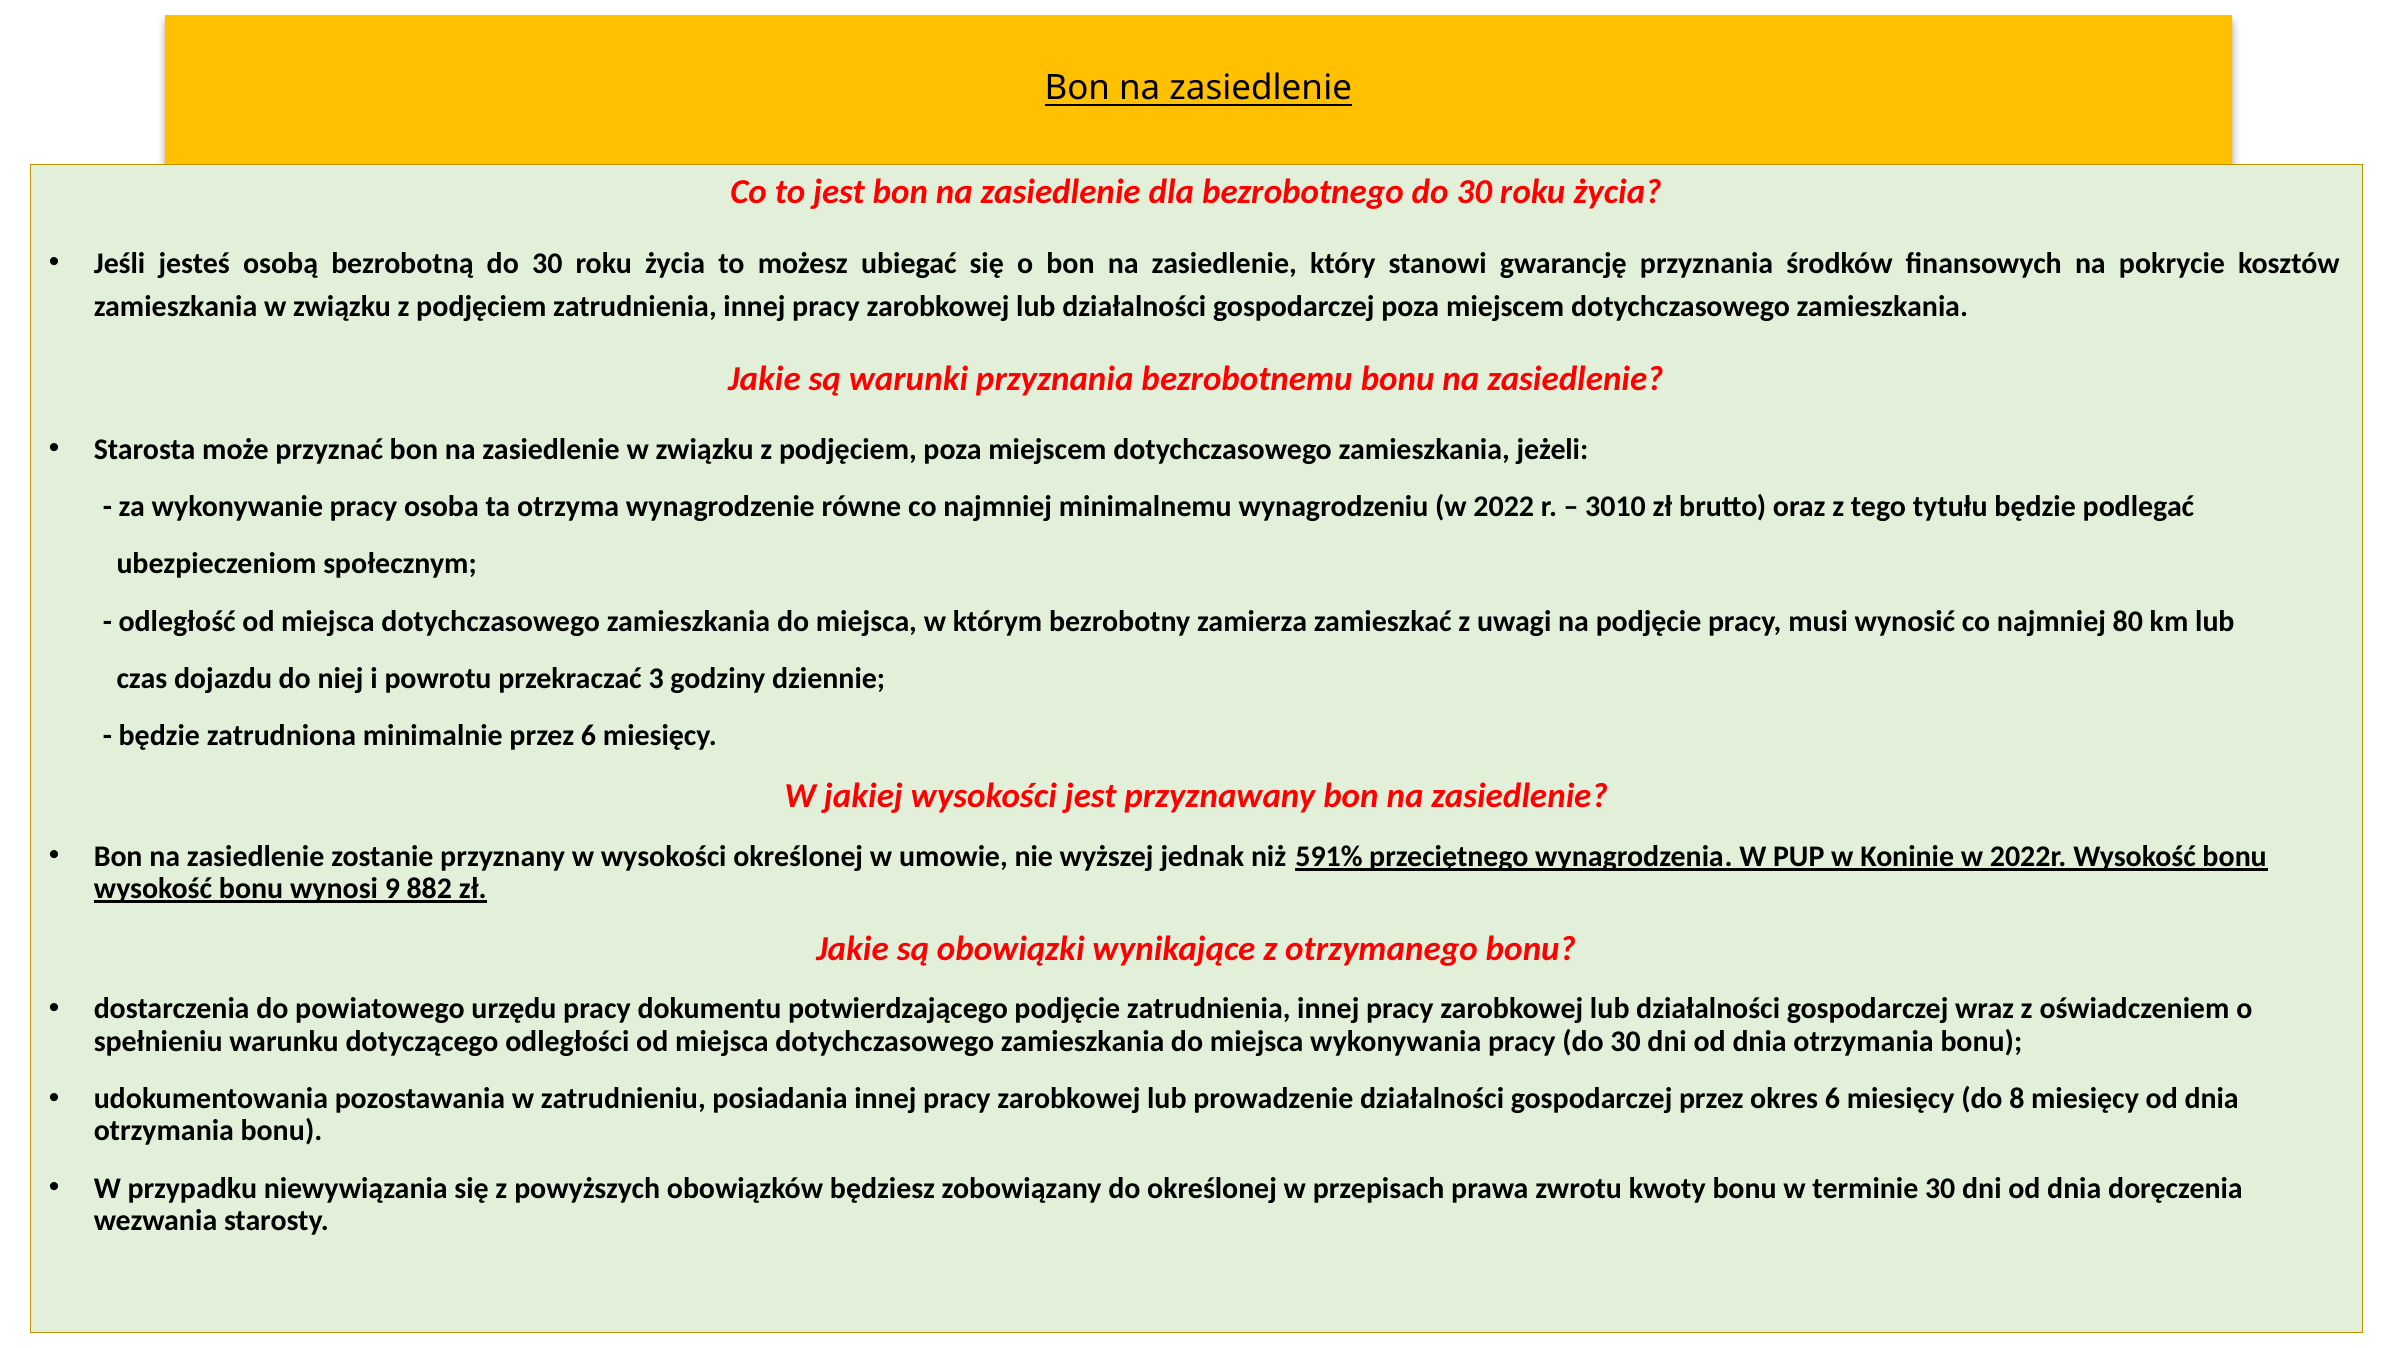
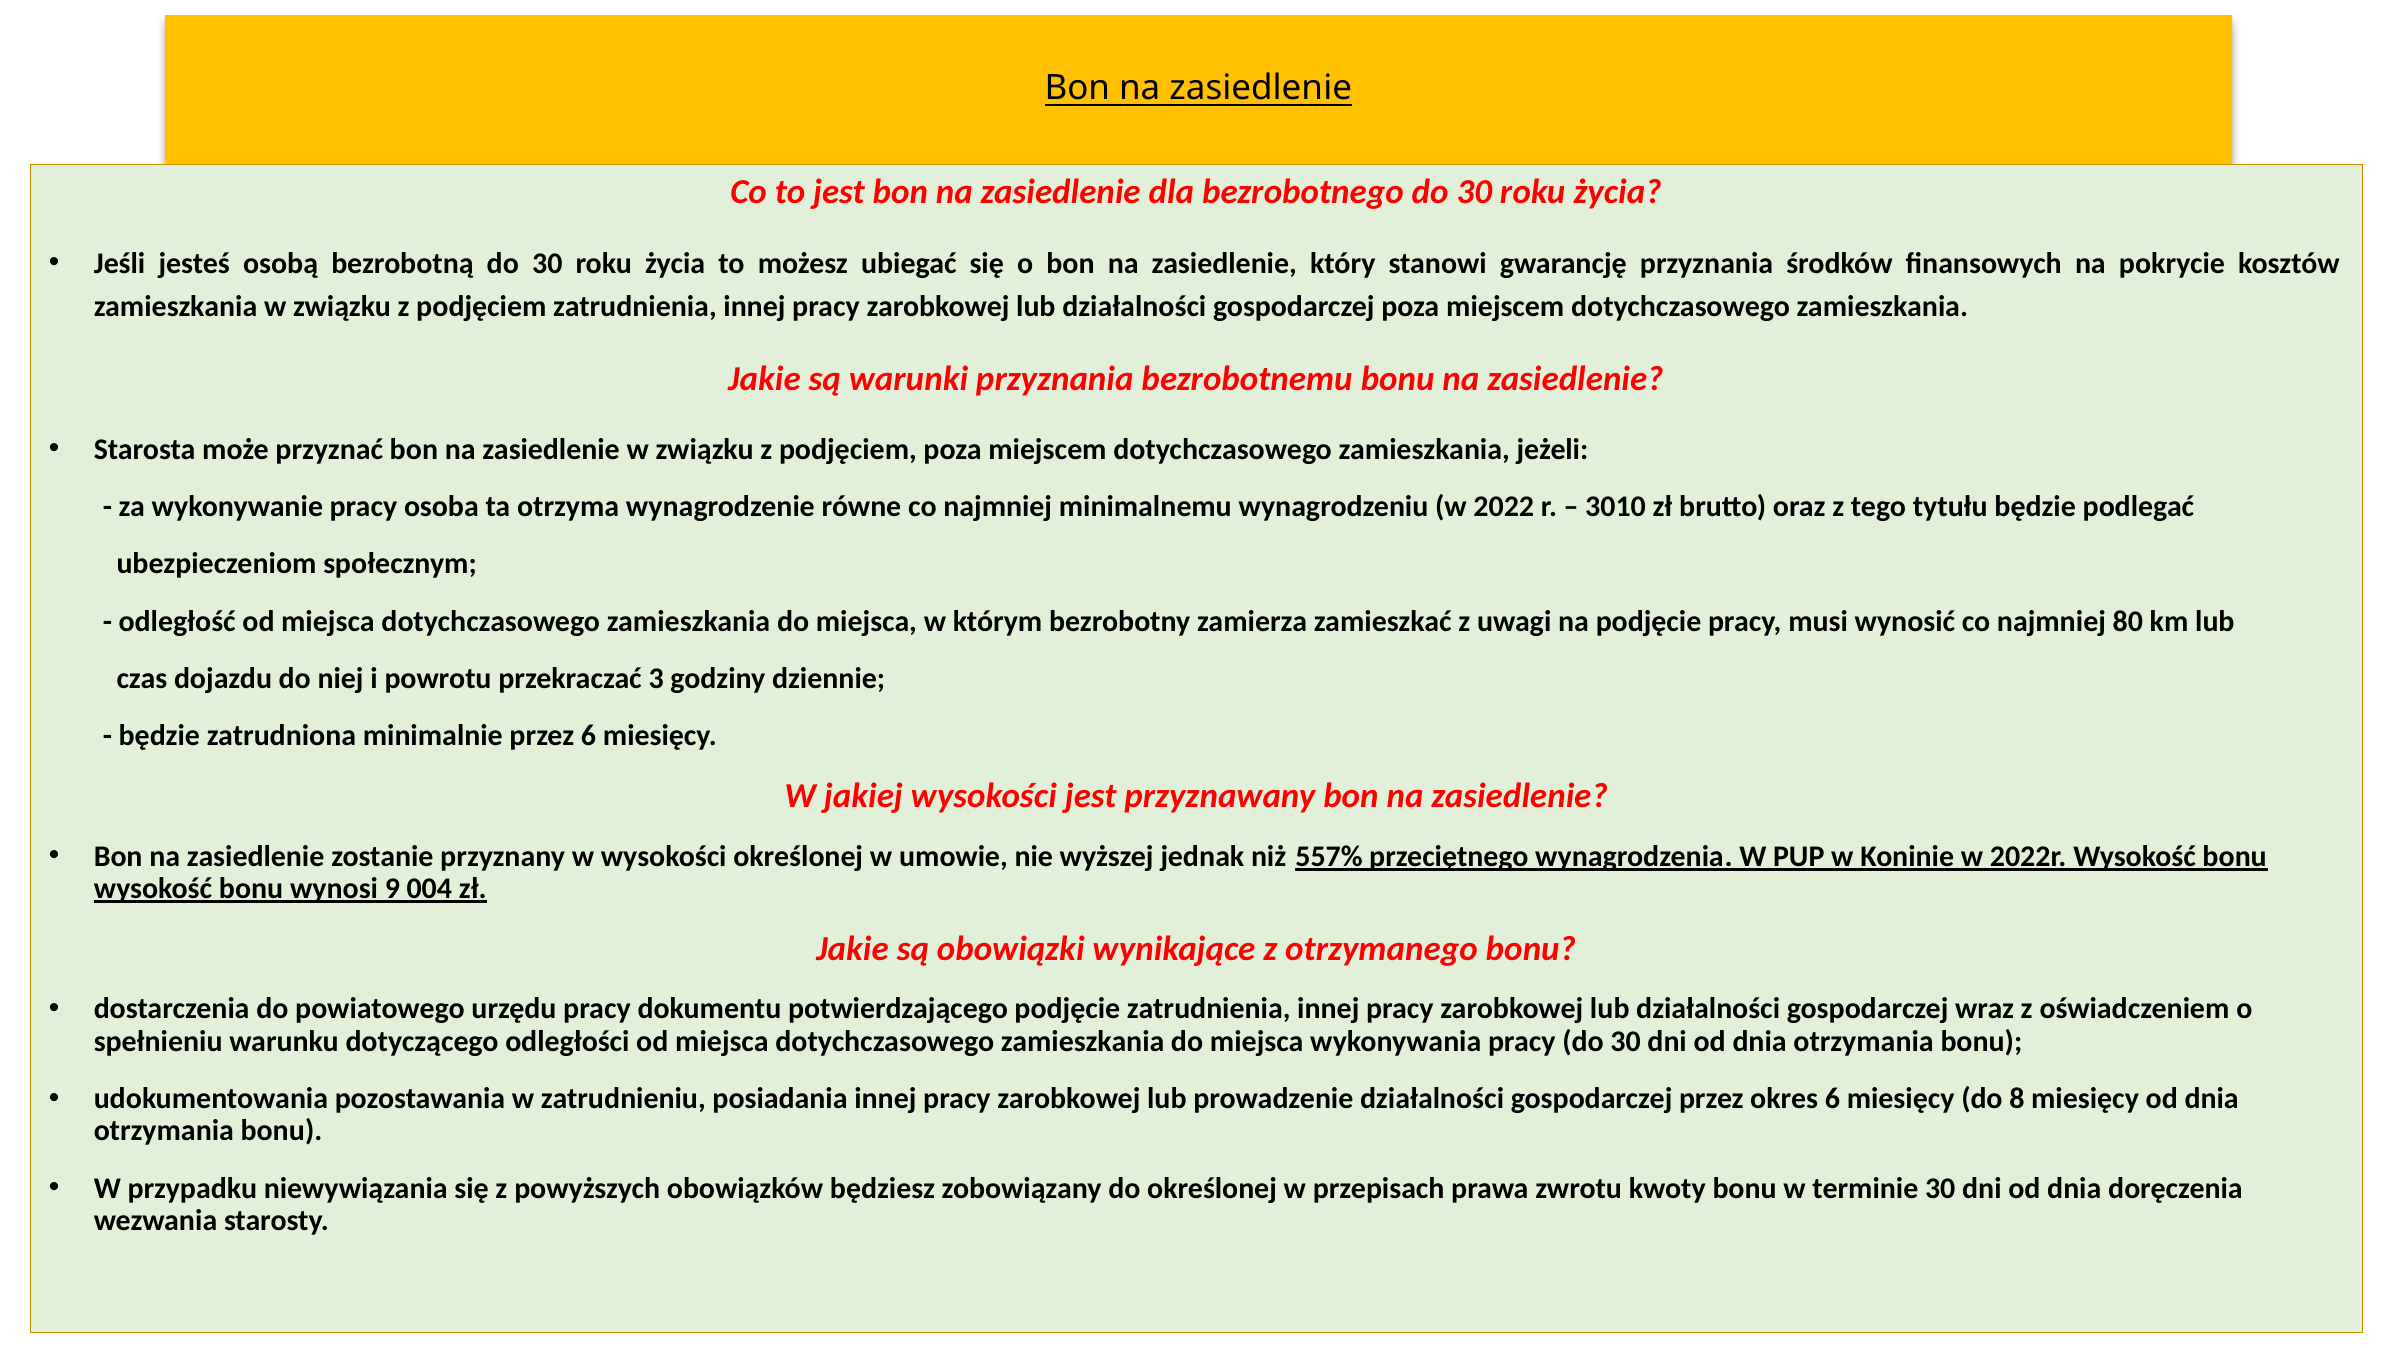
591%: 591% -> 557%
882: 882 -> 004
